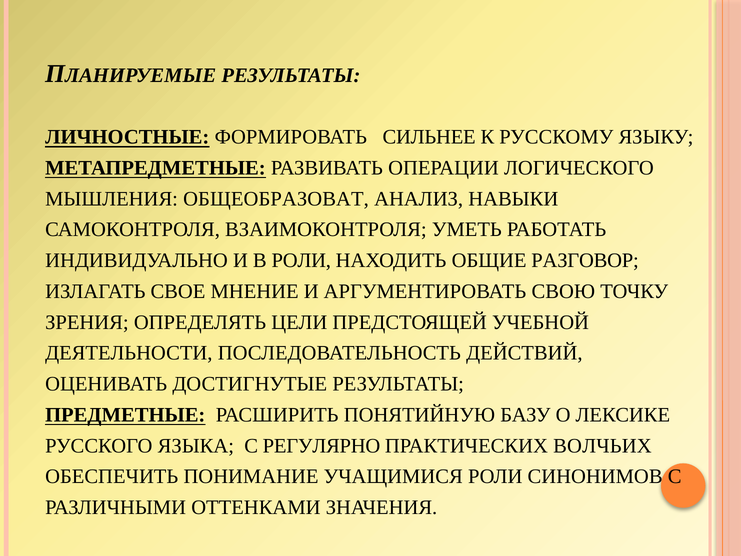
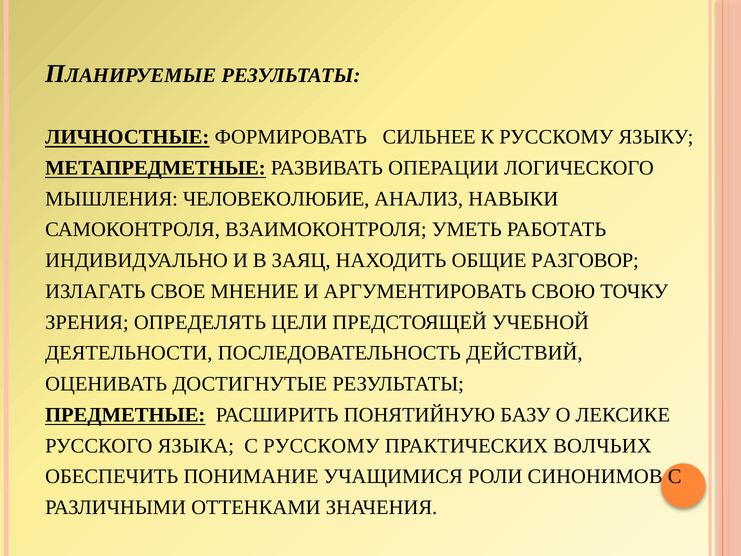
ОБЩЕОБРАЗОВАТ: ОБЩЕОБРАЗОВАТ -> ЧЕЛОВЕКОЛЮБИЕ
В РОЛИ: РОЛИ -> ЗАЯЦ
С РЕГУЛЯРНО: РЕГУЛЯРНО -> РУССКОМУ
